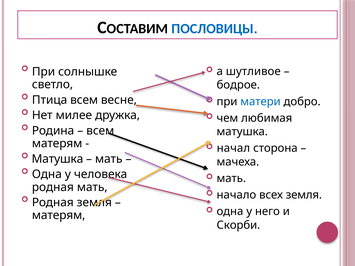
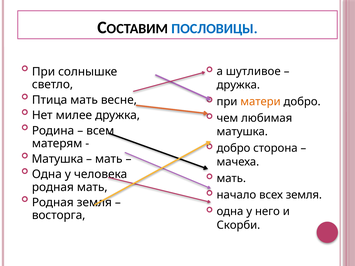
бодрое at (238, 85): бодрое -> дружка
Птица всем: всем -> мать
матери colour: blue -> orange
начал at (233, 148): начал -> добро
матерям at (59, 215): матерям -> восторга
